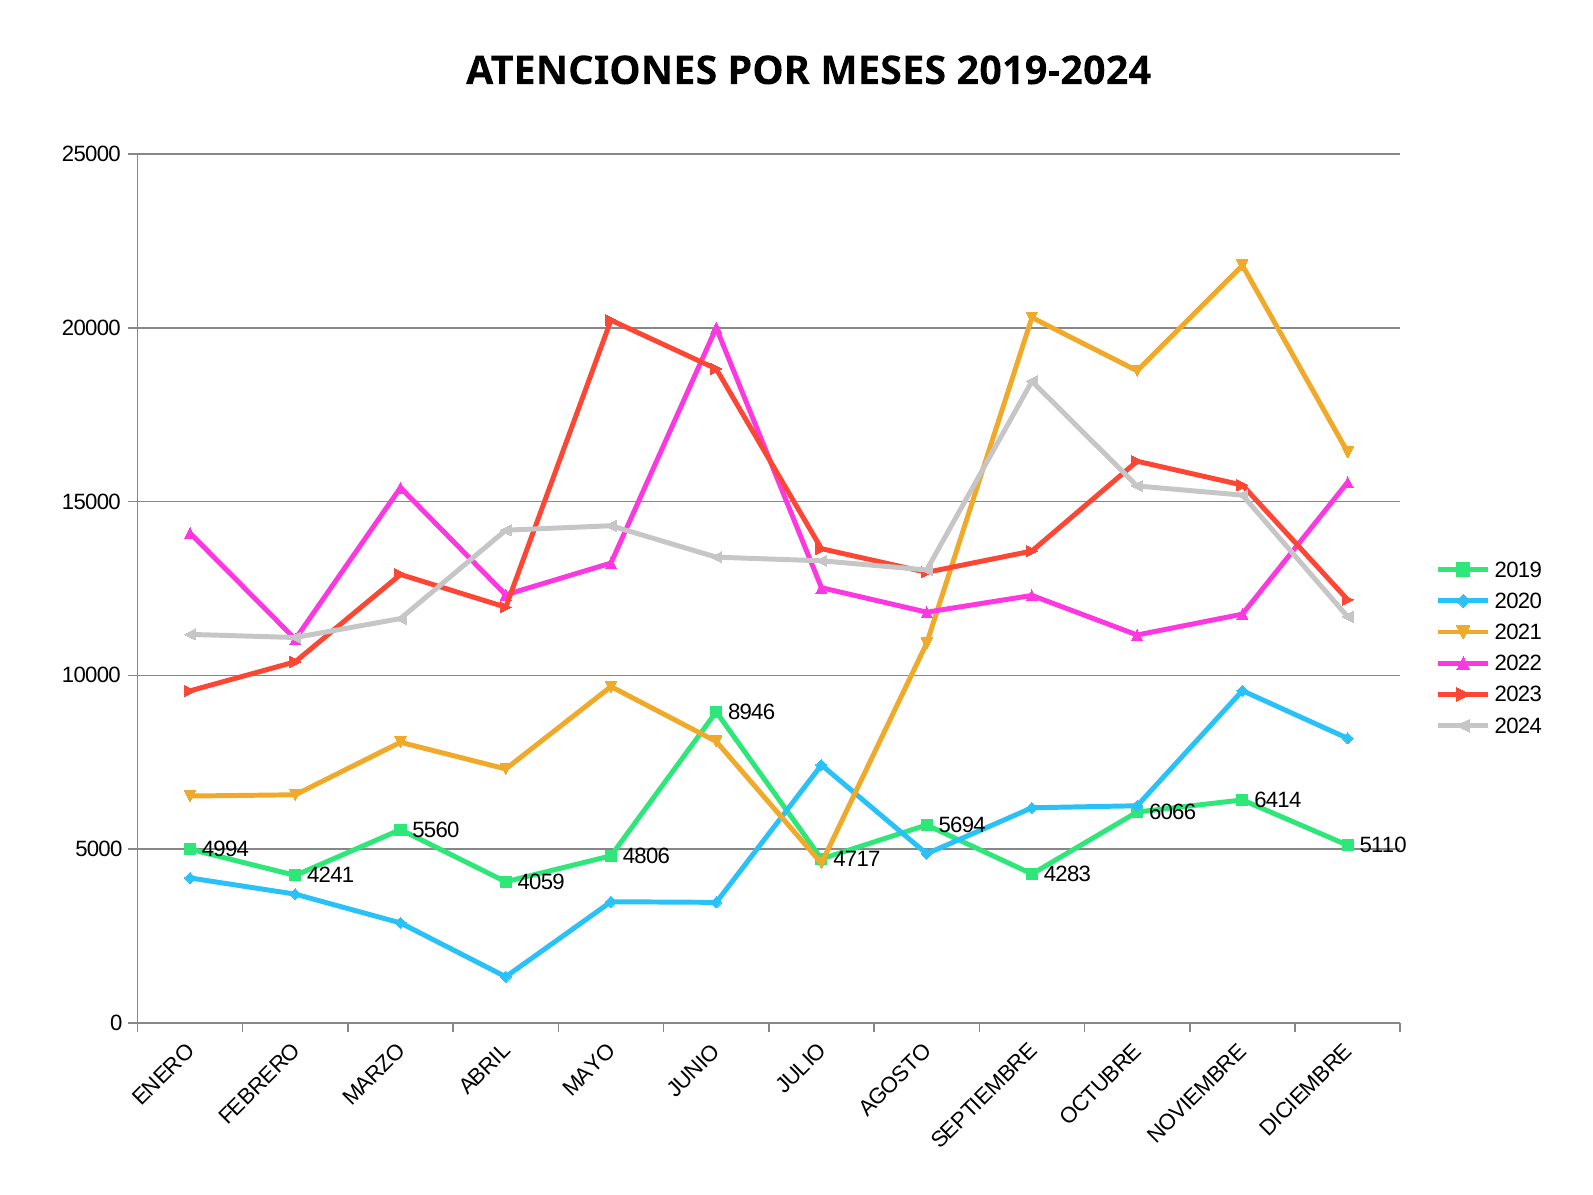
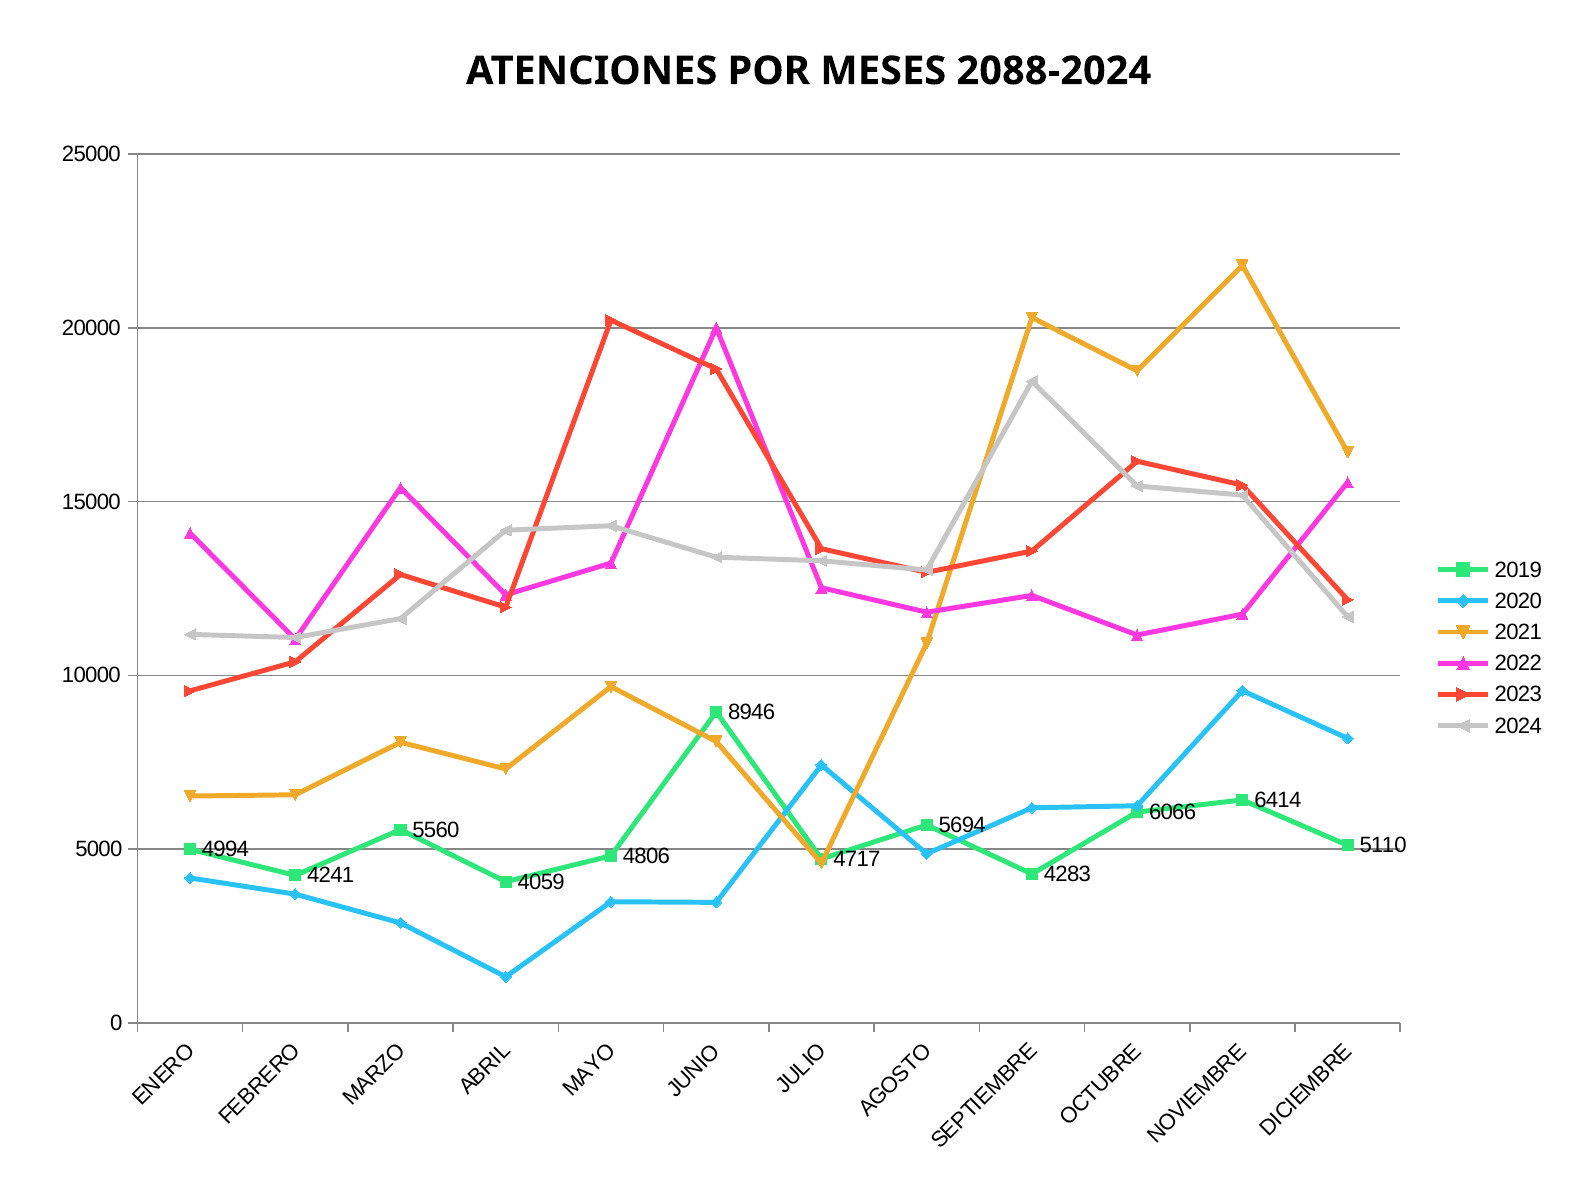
2019-2024: 2019-2024 -> 2088-2024
